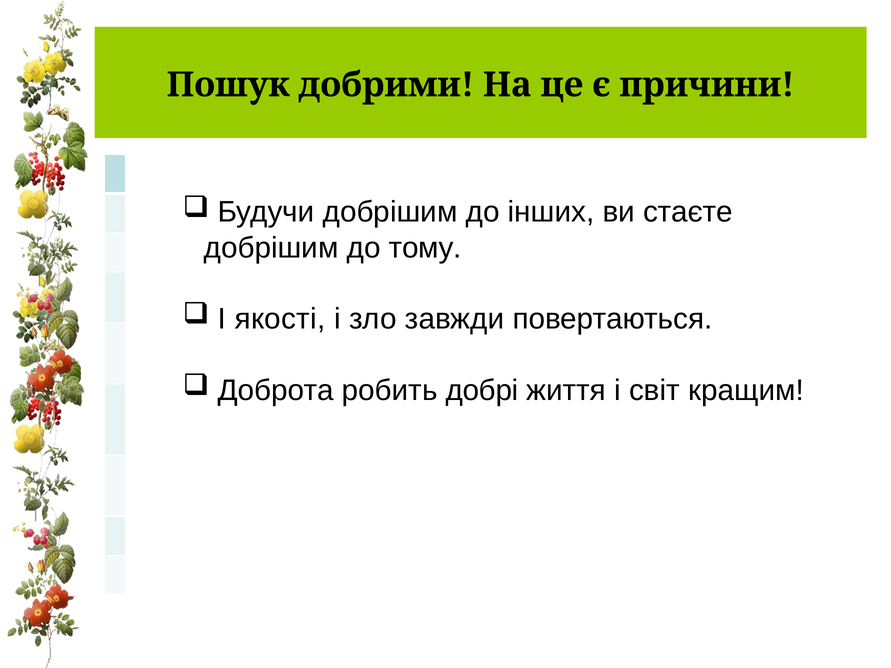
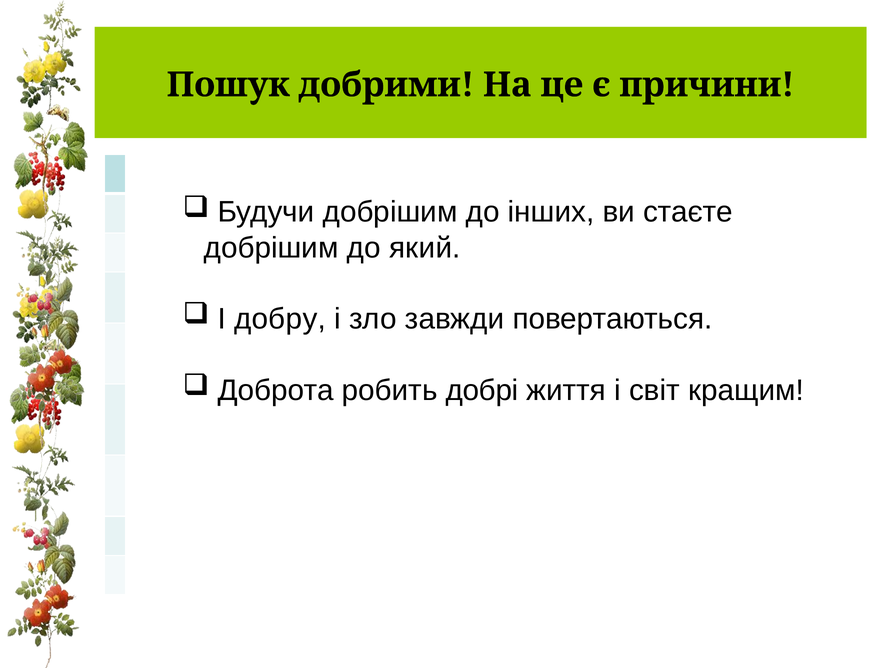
тому: тому -> який
якості: якості -> добру
